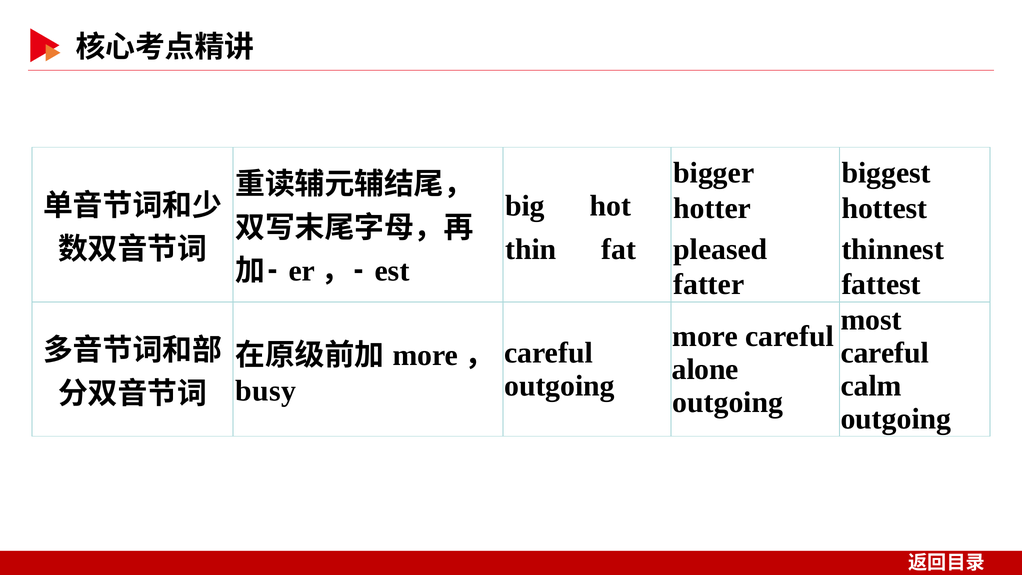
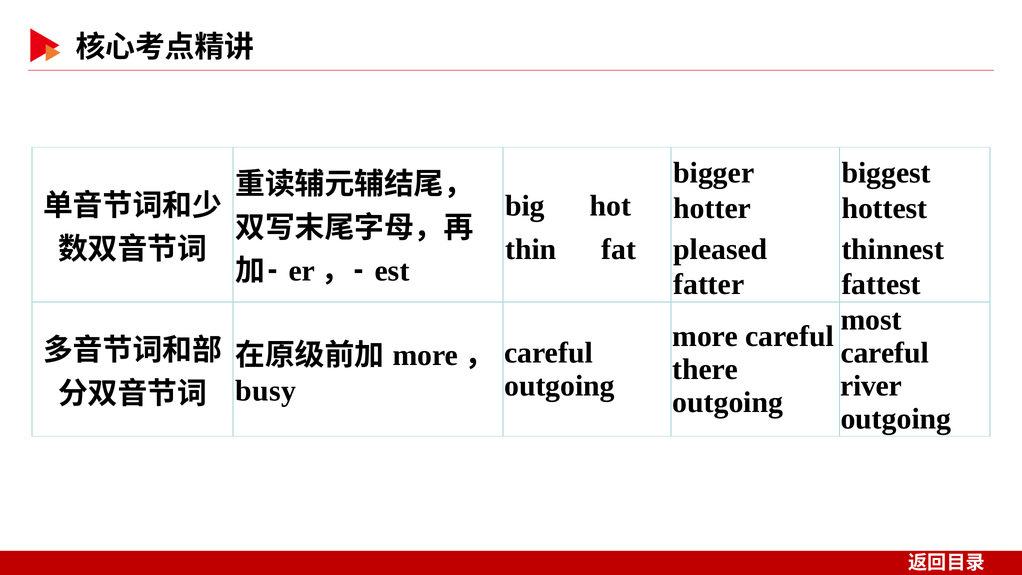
alone: alone -> there
calm: calm -> river
